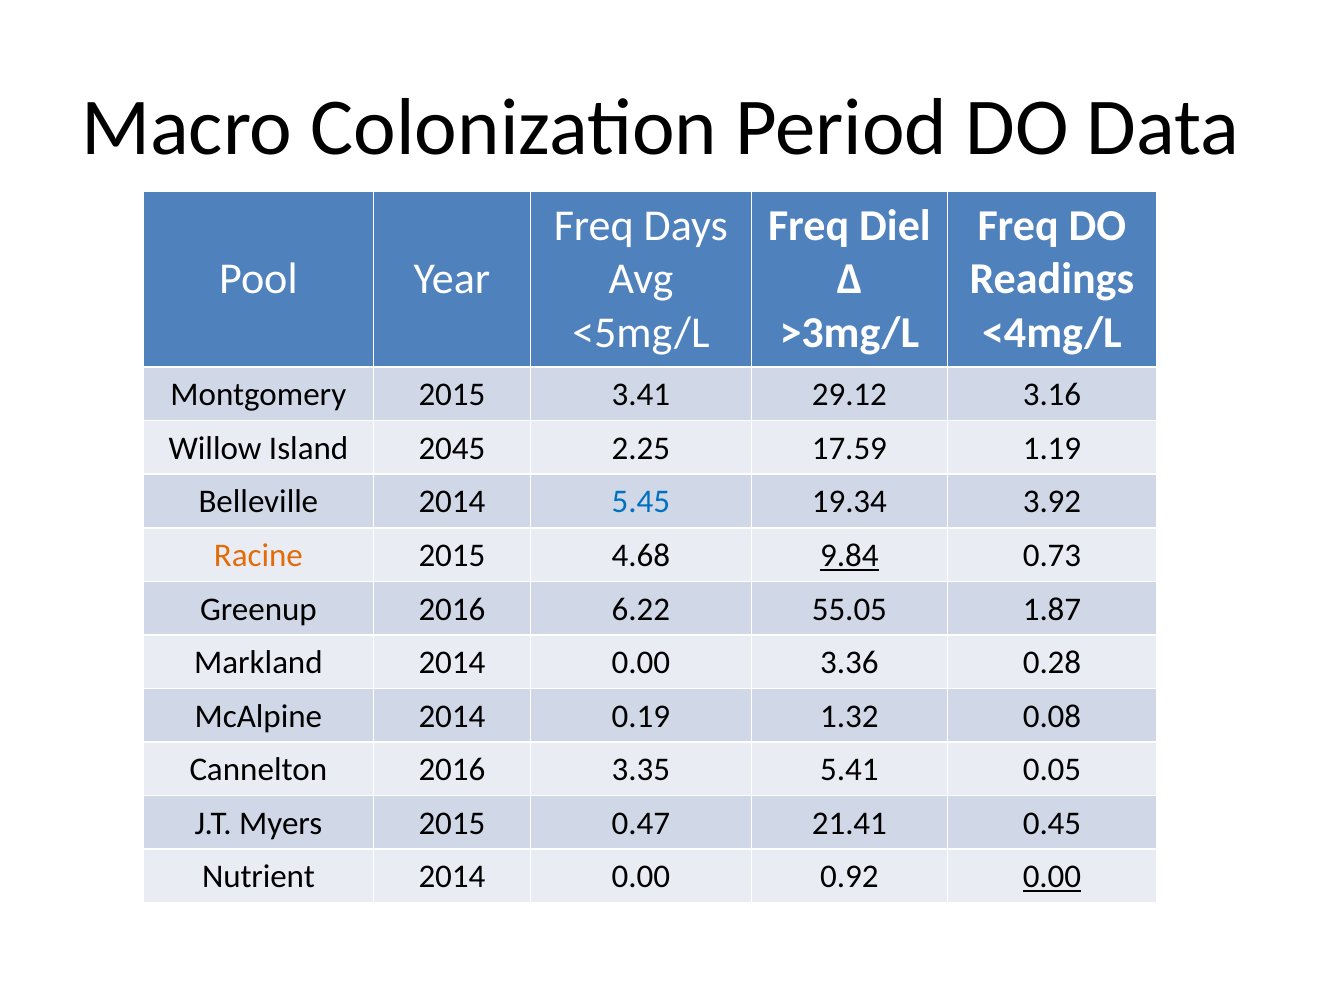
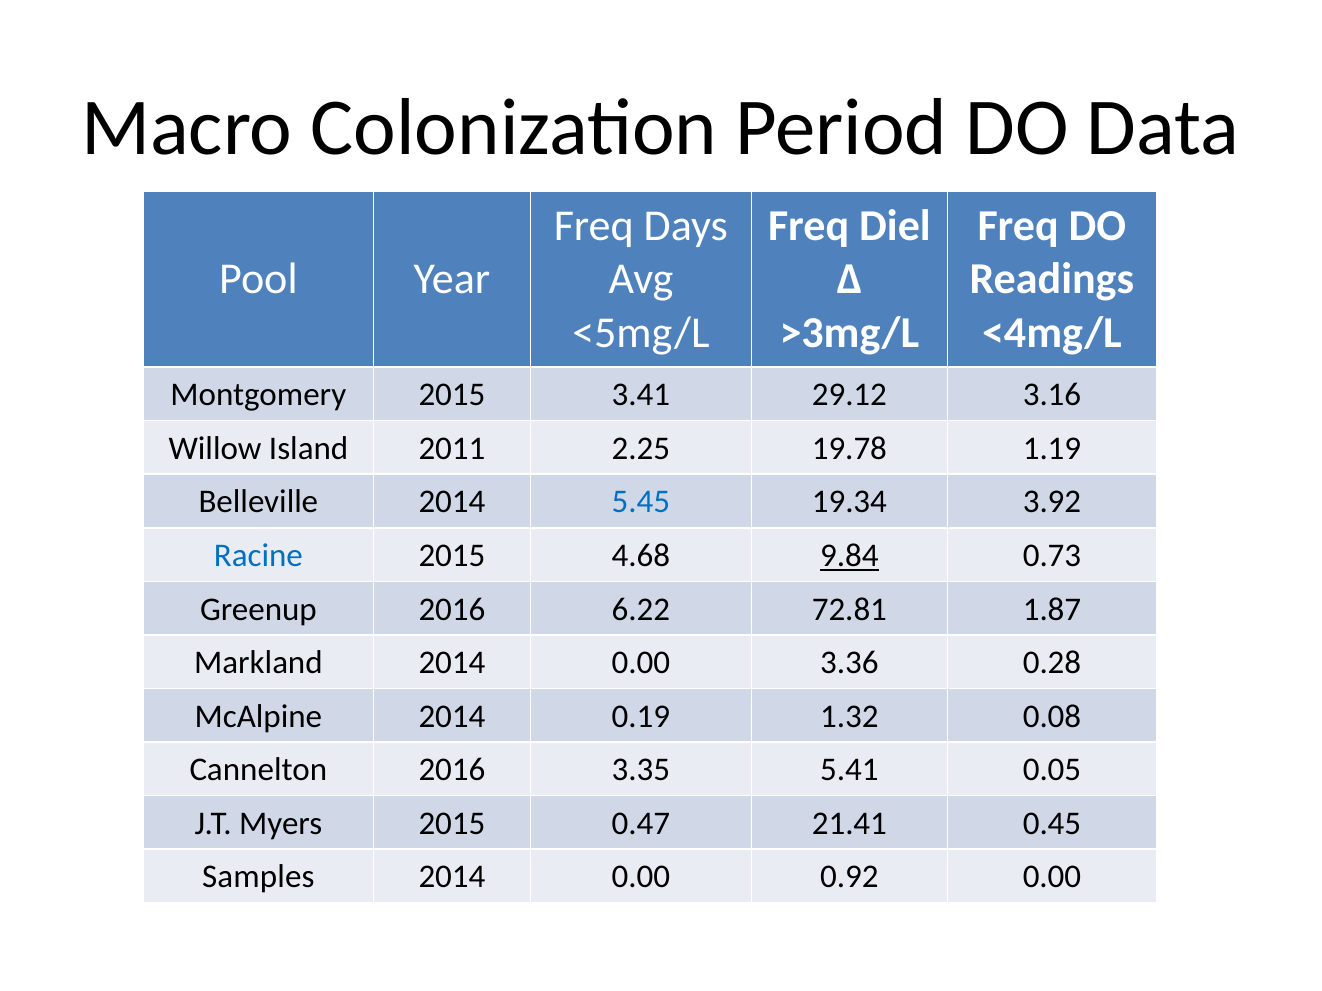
2045: 2045 -> 2011
17.59: 17.59 -> 19.78
Racine colour: orange -> blue
55.05: 55.05 -> 72.81
Nutrient: Nutrient -> Samples
0.00 at (1052, 878) underline: present -> none
